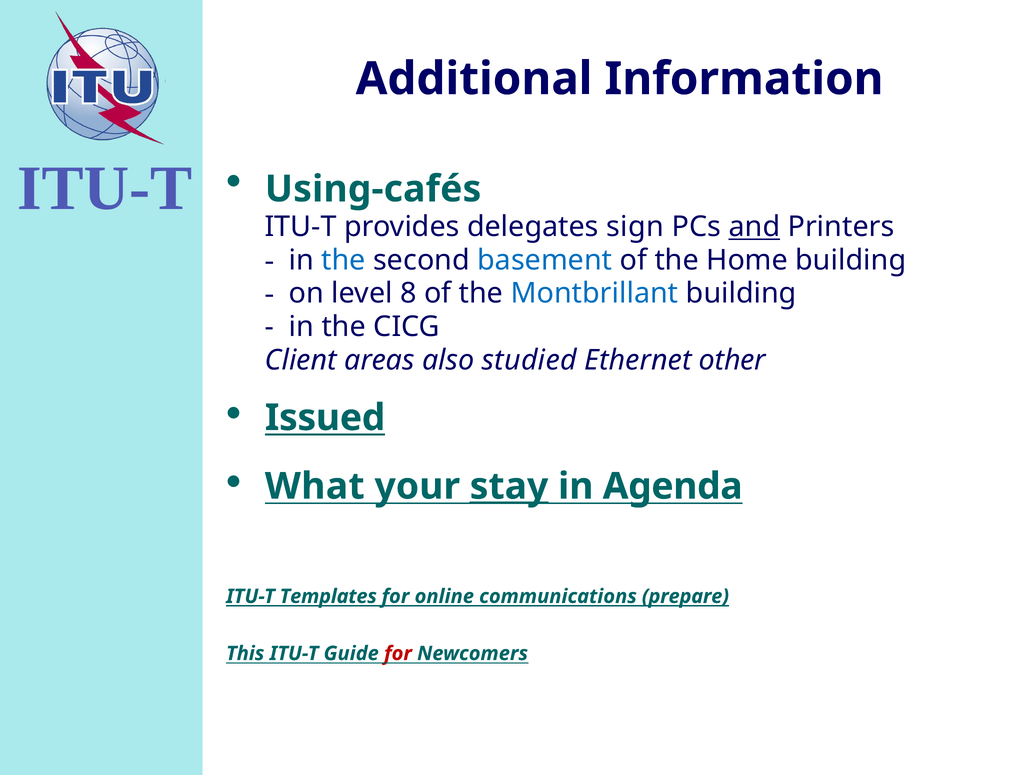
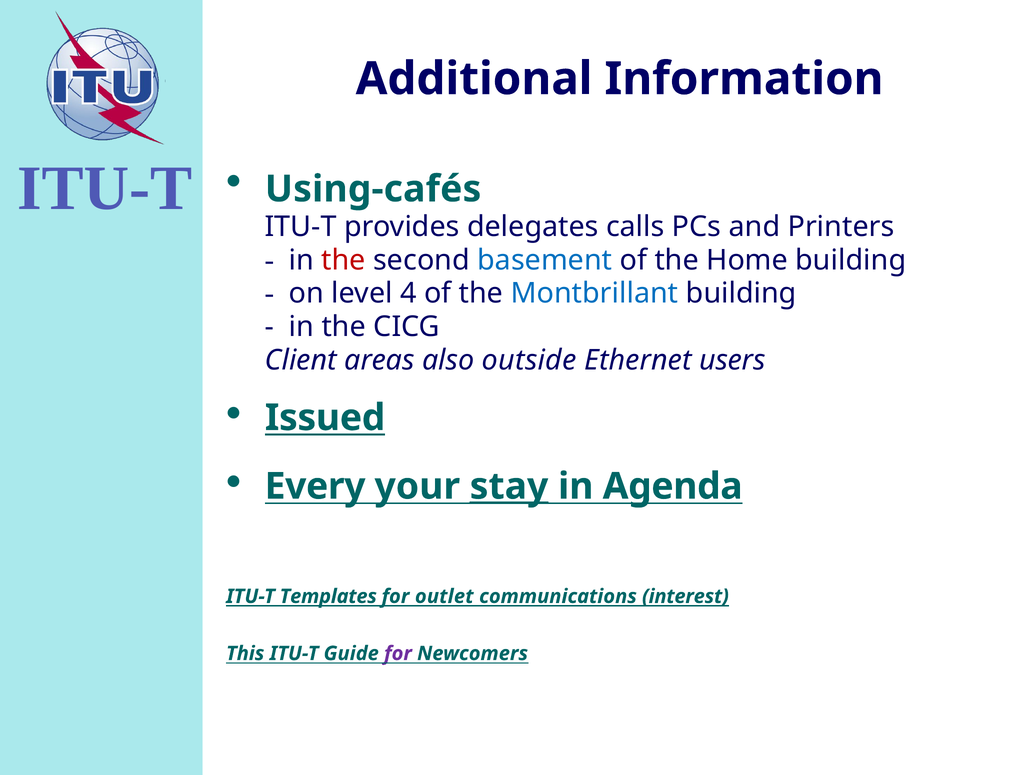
sign: sign -> calls
and underline: present -> none
the at (344, 260) colour: blue -> red
8: 8 -> 4
studied: studied -> outside
other: other -> users
What: What -> Every
online: online -> outlet
prepare: prepare -> interest
for at (398, 653) colour: red -> purple
